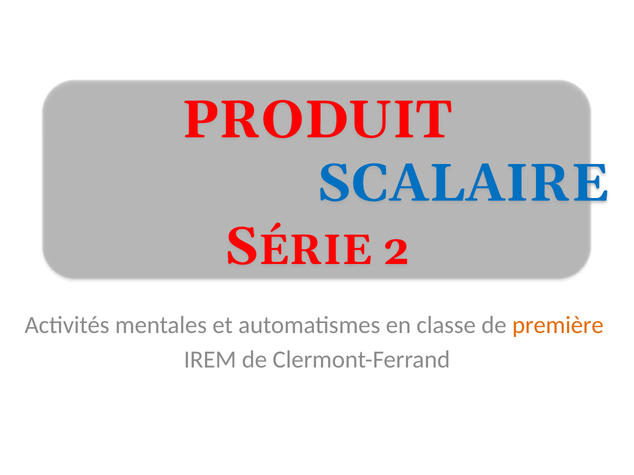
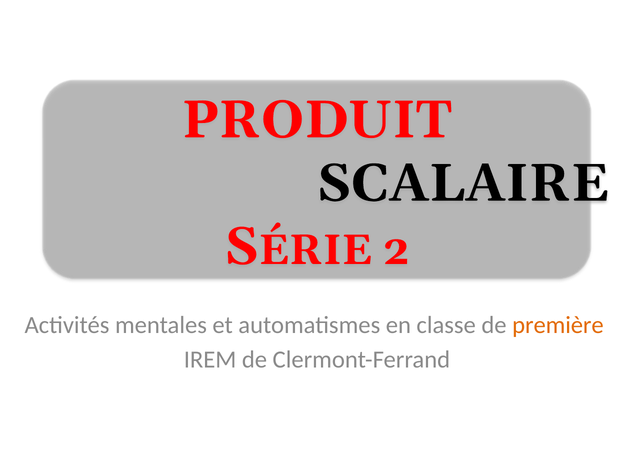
SCALAIRE colour: blue -> black
